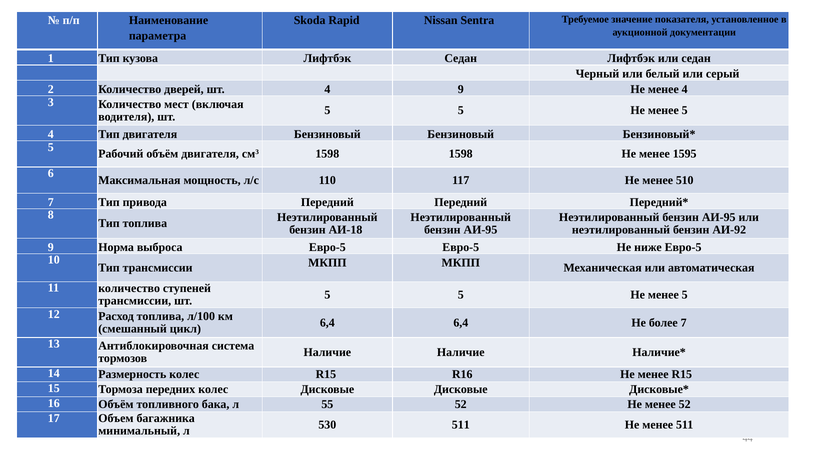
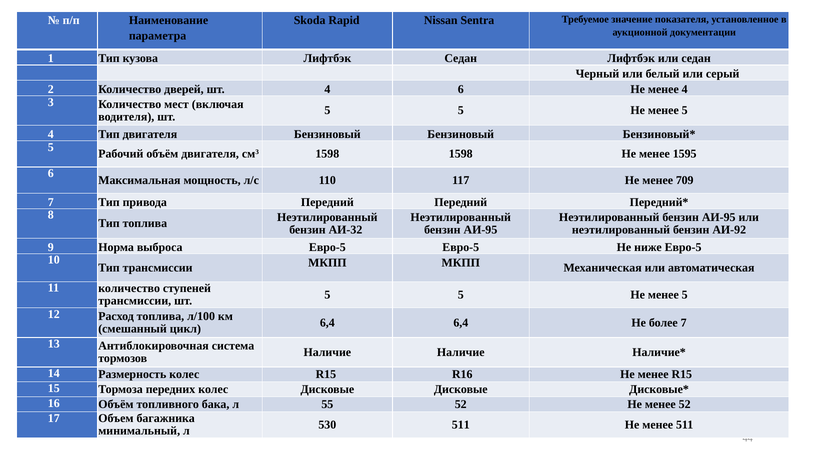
4 9: 9 -> 6
510: 510 -> 709
АИ-18: АИ-18 -> АИ-32
